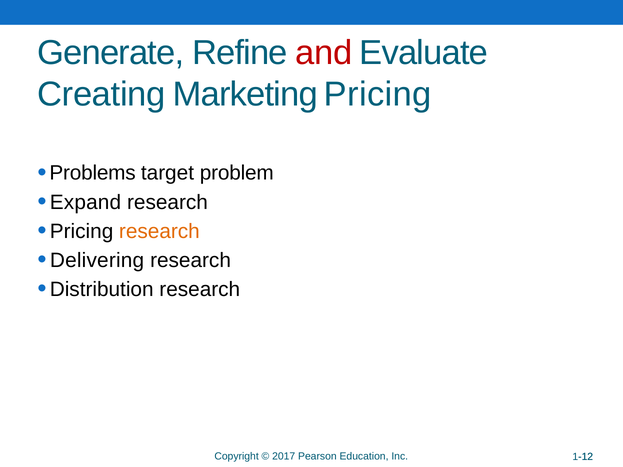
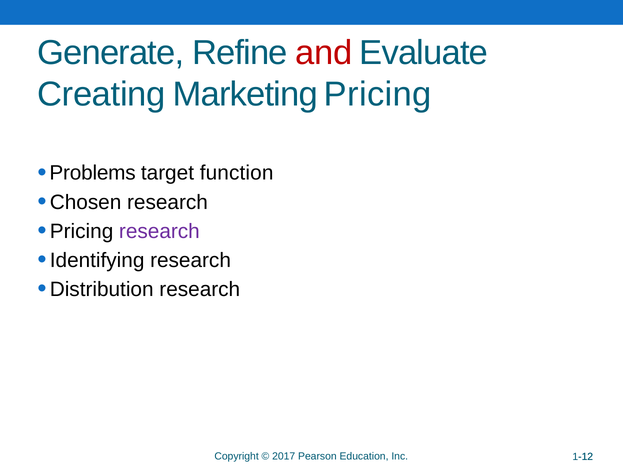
problem: problem -> function
Expand: Expand -> Chosen
research at (159, 231) colour: orange -> purple
Delivering: Delivering -> Identifying
